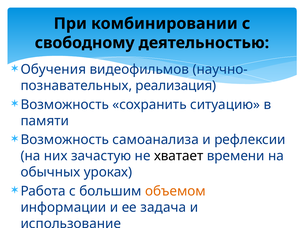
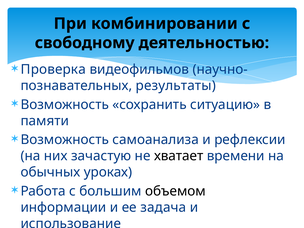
Обучения: Обучения -> Проверка
реализация: реализация -> результаты
объемом colour: orange -> black
